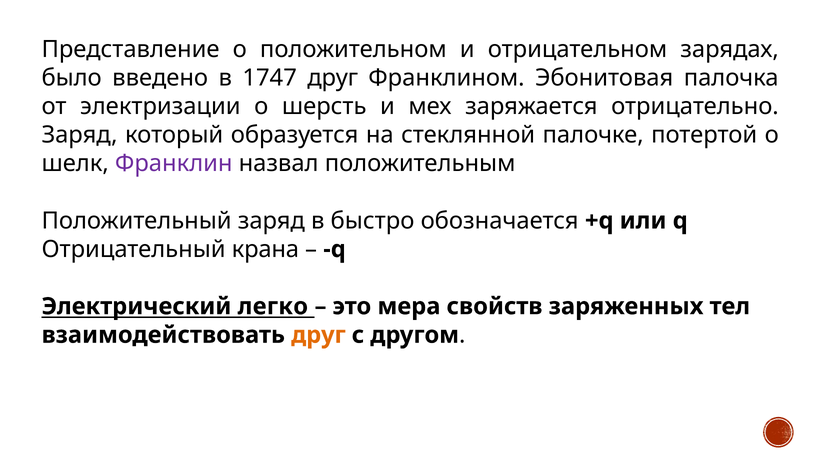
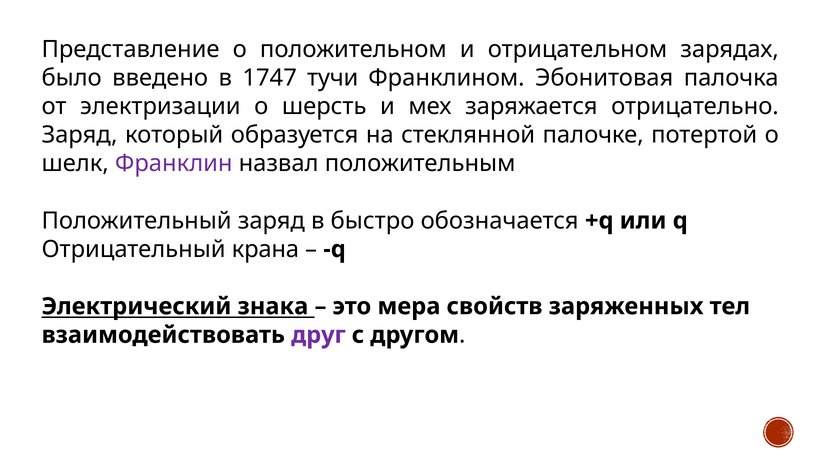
1747 друг: друг -> тучи
легко: легко -> знака
друг at (318, 335) colour: orange -> purple
